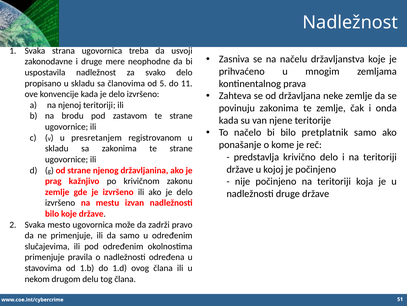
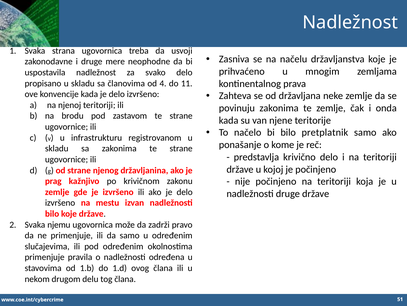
5: 5 -> 4
presretanjem: presretanjem -> infrastrukturu
mesto: mesto -> njemu
